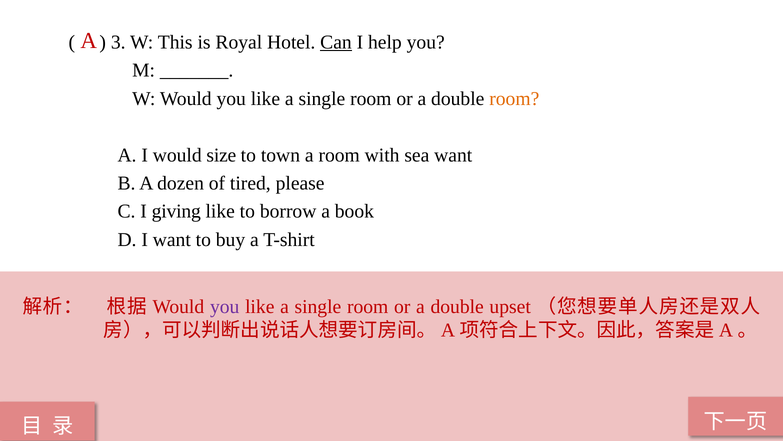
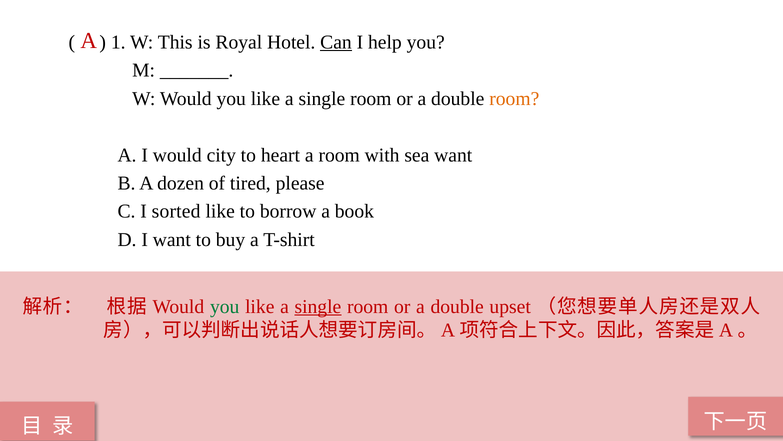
3: 3 -> 1
size: size -> city
town: town -> heart
giving: giving -> sorted
you at (225, 306) colour: purple -> green
single at (318, 306) underline: none -> present
